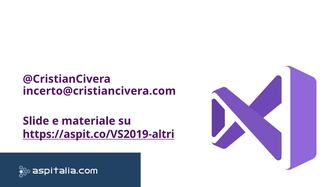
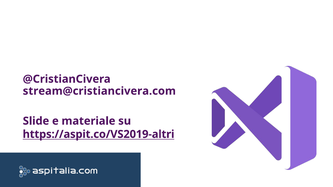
incerto@cristiancivera.com: incerto@cristiancivera.com -> stream@cristiancivera.com
